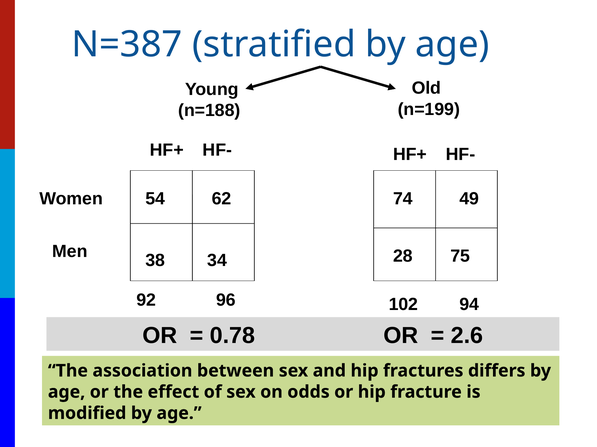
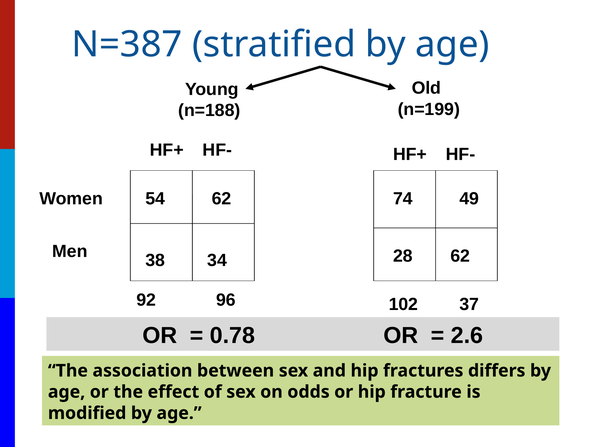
28 75: 75 -> 62
94: 94 -> 37
